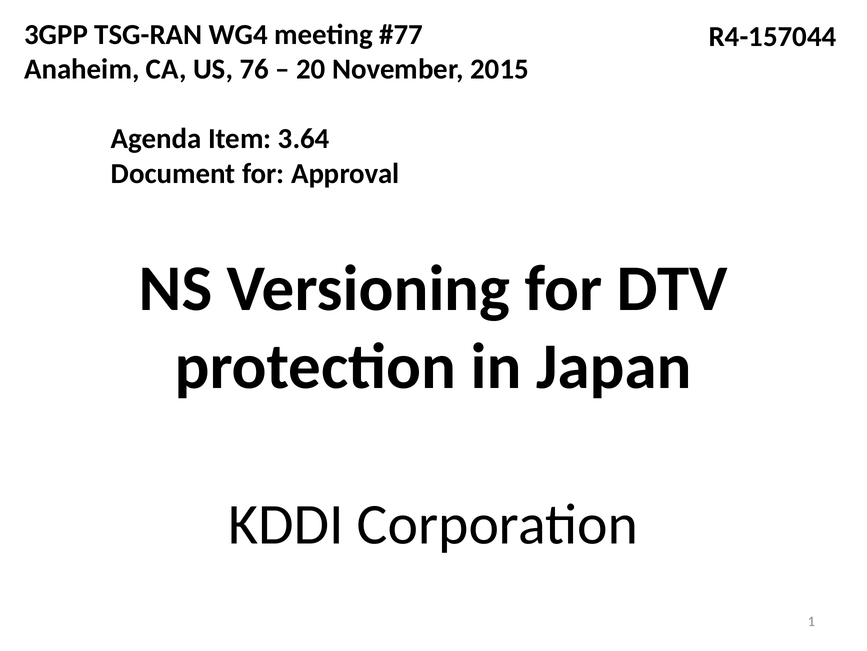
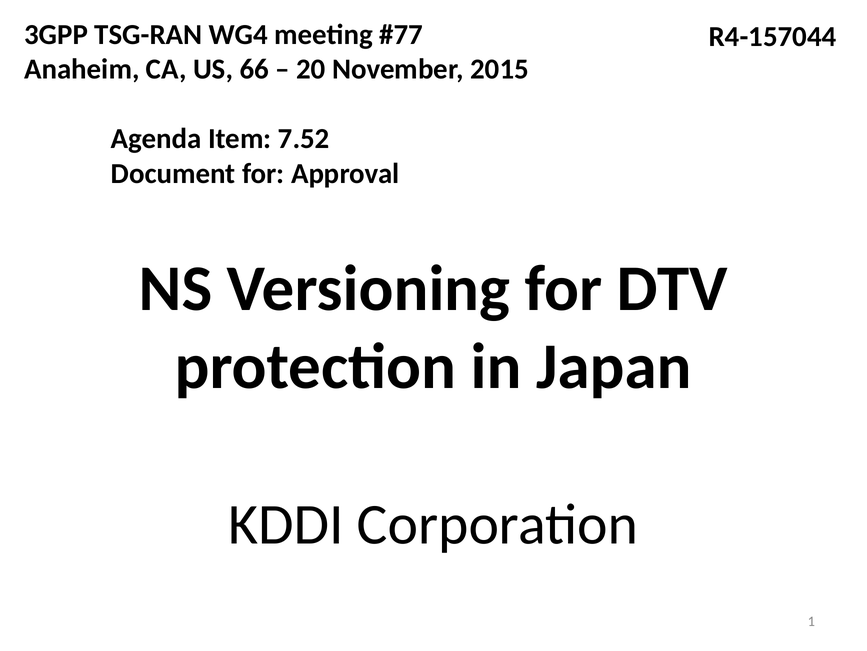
76: 76 -> 66
3.64: 3.64 -> 7.52
